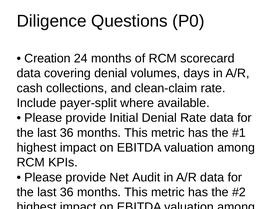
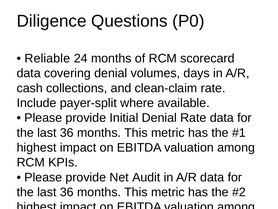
Creation: Creation -> Reliable
